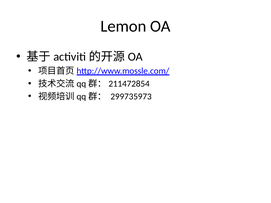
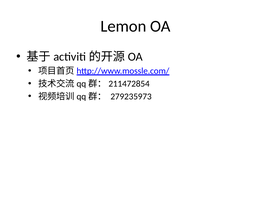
299735973: 299735973 -> 279235973
